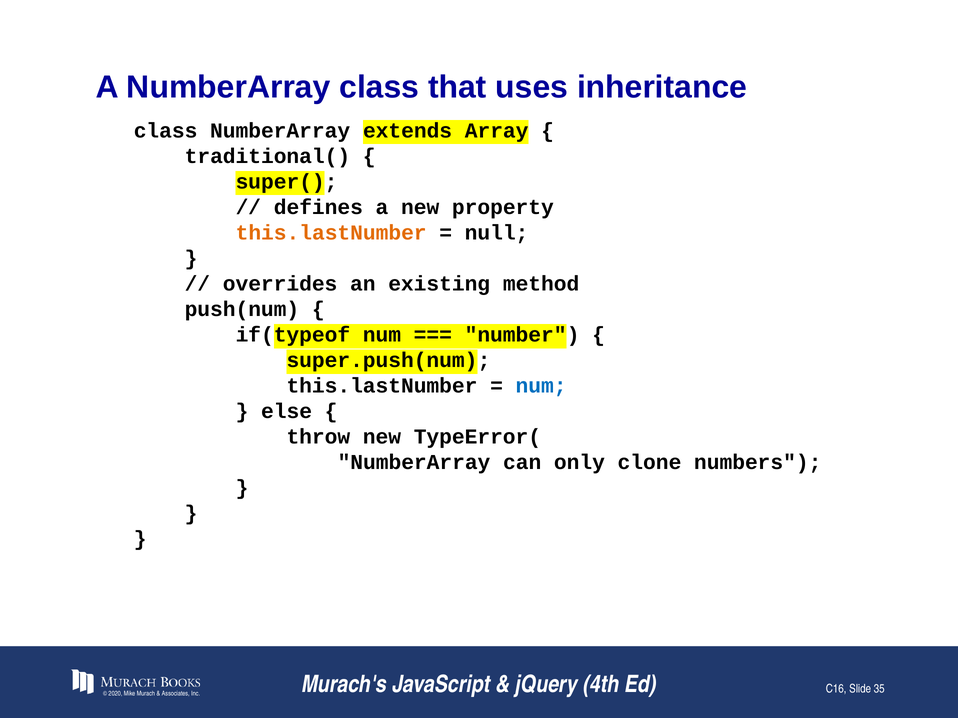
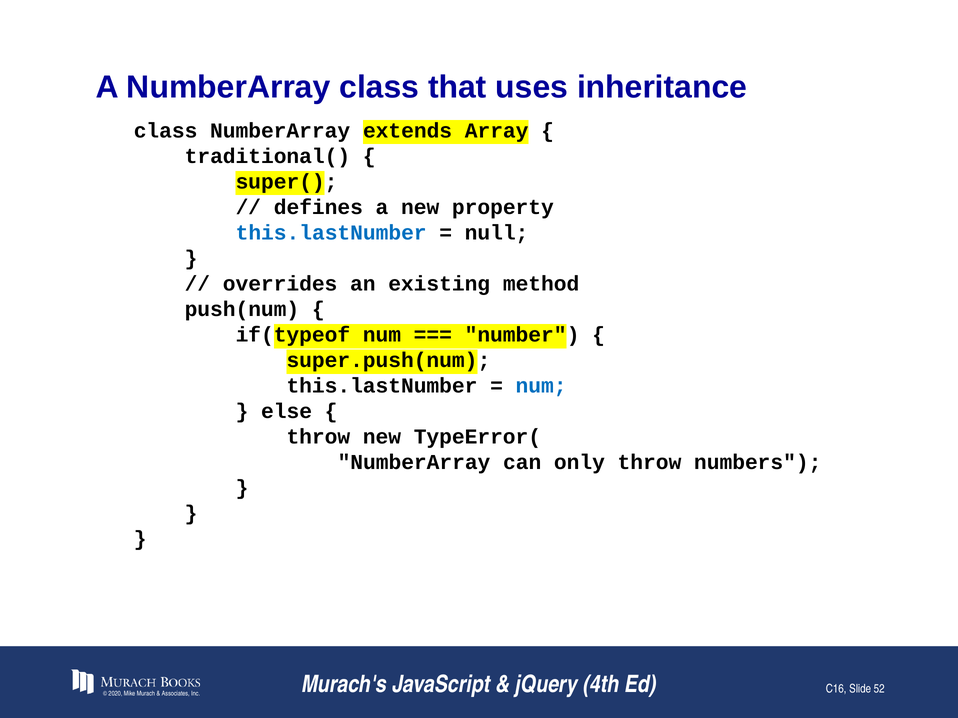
this.lastNumber at (331, 233) colour: orange -> blue
only clone: clone -> throw
35: 35 -> 52
